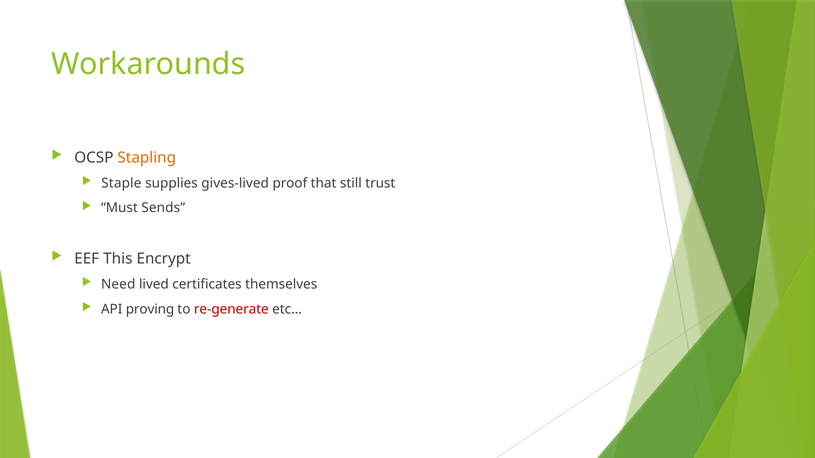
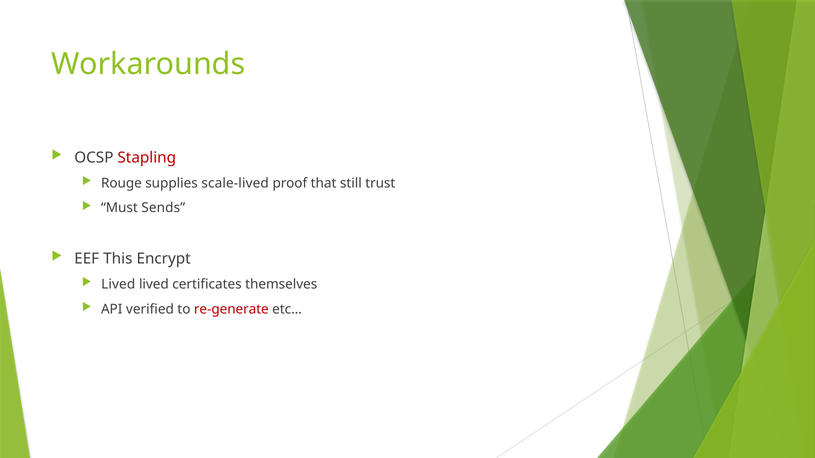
Stapling colour: orange -> red
Staple: Staple -> Rouge
gives-lived: gives-lived -> scale-lived
Need at (118, 285): Need -> Lived
proving: proving -> verified
